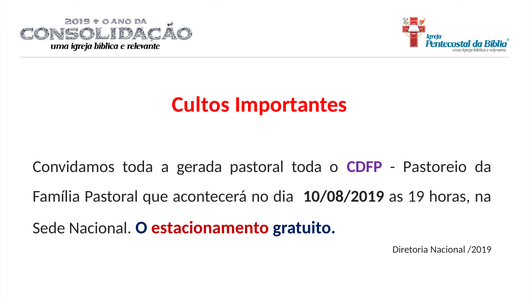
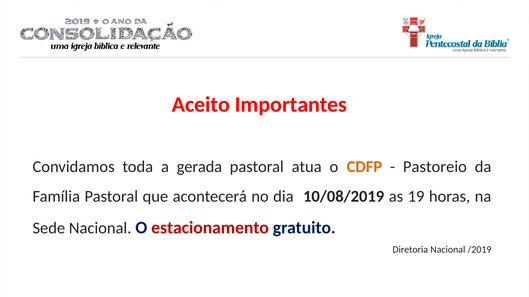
Cultos: Cultos -> Aceito
pastoral toda: toda -> atua
CDFP colour: purple -> orange
